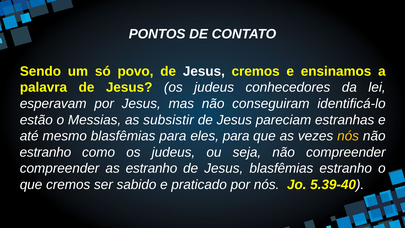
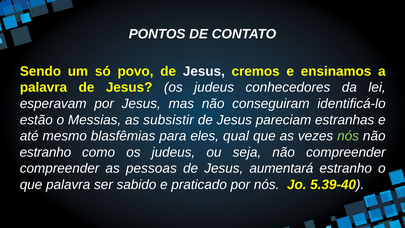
eles para: para -> qual
nós at (348, 136) colour: yellow -> light green
as estranho: estranho -> pessoas
Jesus blasfêmias: blasfêmias -> aumentará
que cremos: cremos -> palavra
